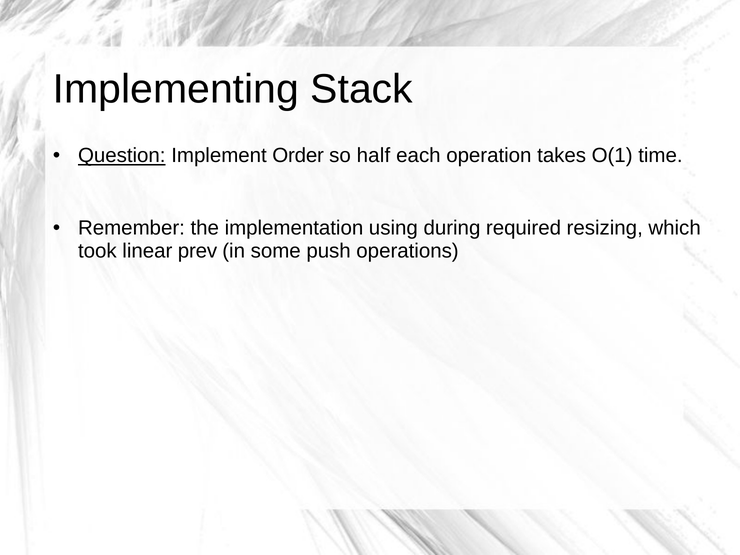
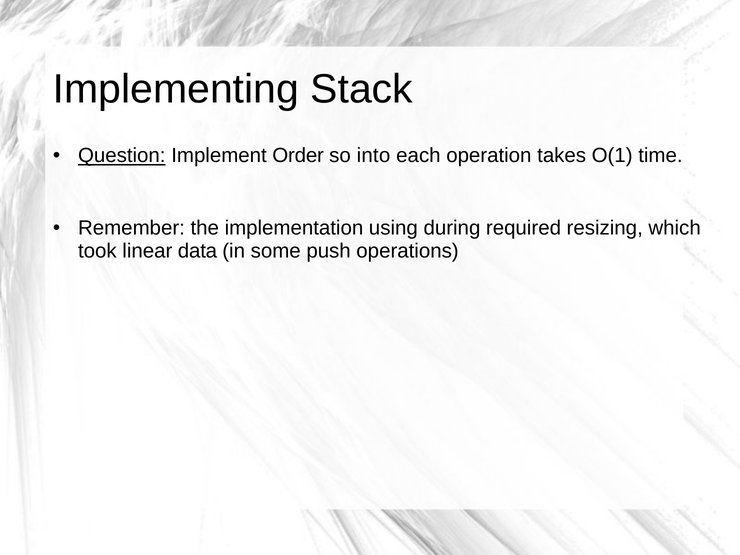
half: half -> into
prev: prev -> data
